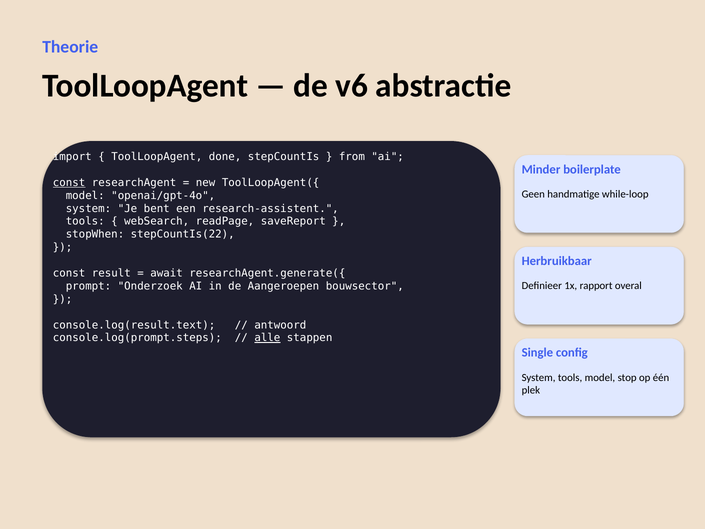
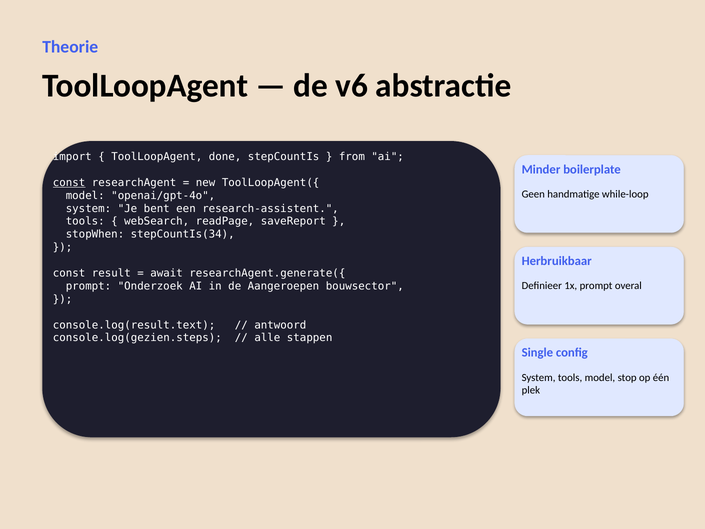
stepCountIs(22: stepCountIs(22 -> stepCountIs(34
1x rapport: rapport -> prompt
console.log(prompt.steps: console.log(prompt.steps -> console.log(gezien.steps
alle underline: present -> none
